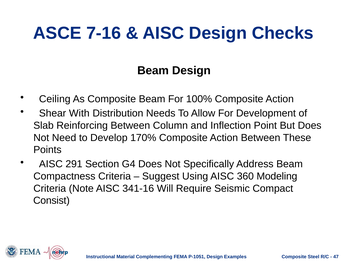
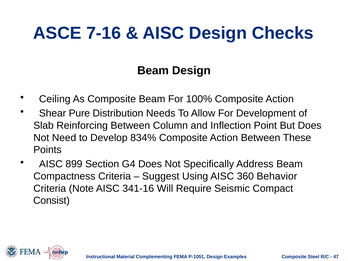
With: With -> Pure
170%: 170% -> 834%
291: 291 -> 899
Modeling: Modeling -> Behavior
